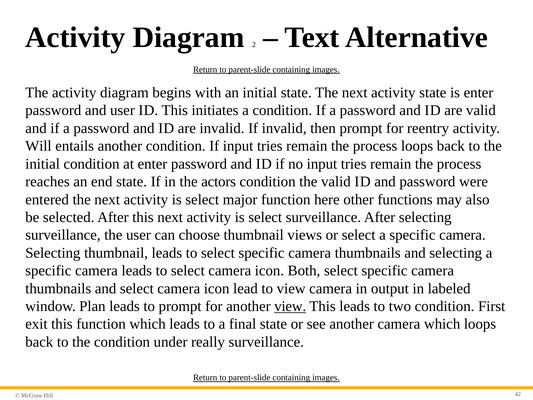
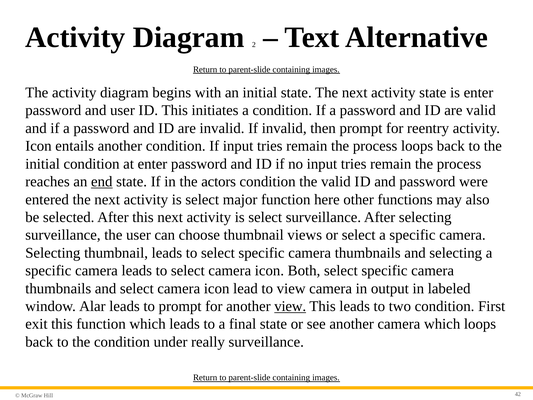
Will at (38, 146): Will -> Icon
end underline: none -> present
Plan: Plan -> Alar
